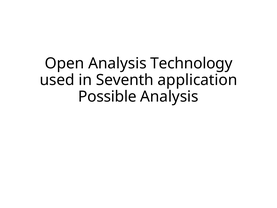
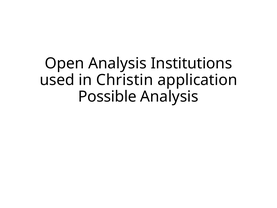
Technology: Technology -> Institutions
Seventh: Seventh -> Christin
